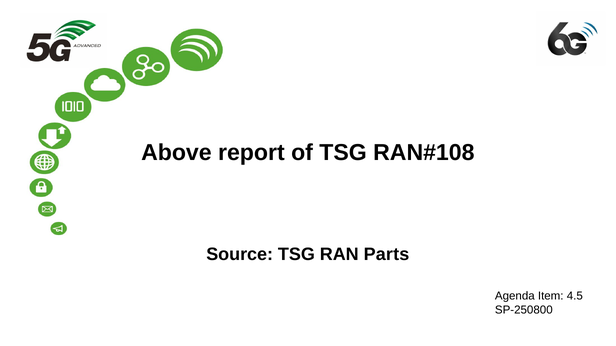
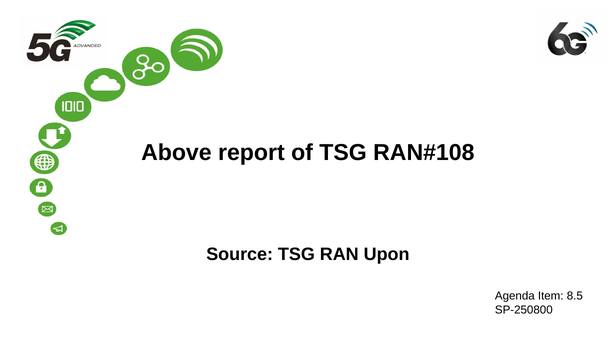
Parts: Parts -> Upon
4.5: 4.5 -> 8.5
